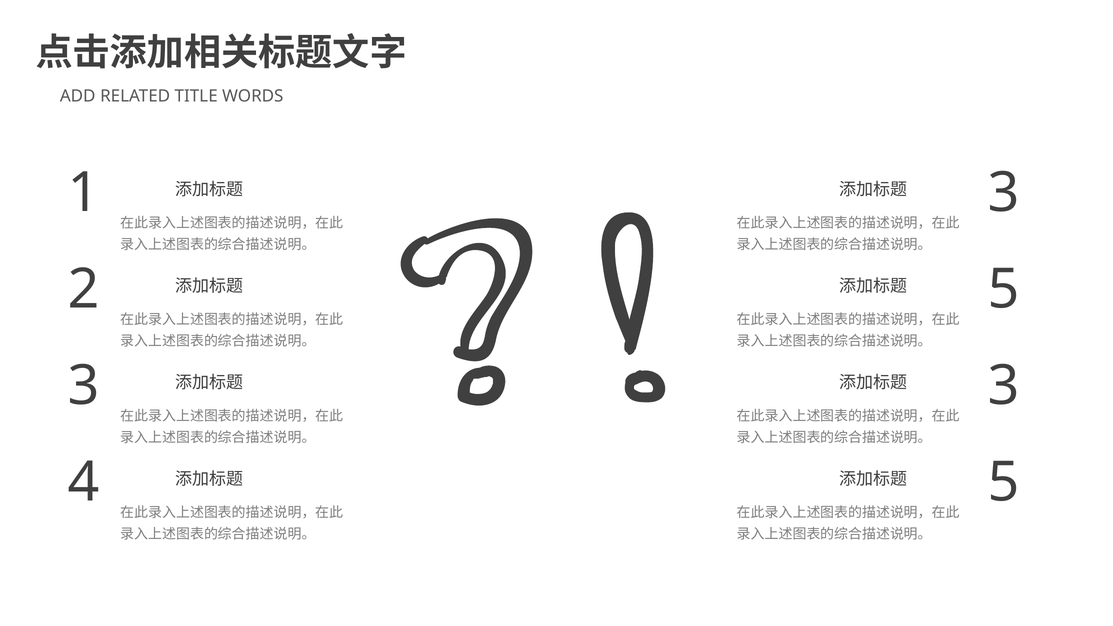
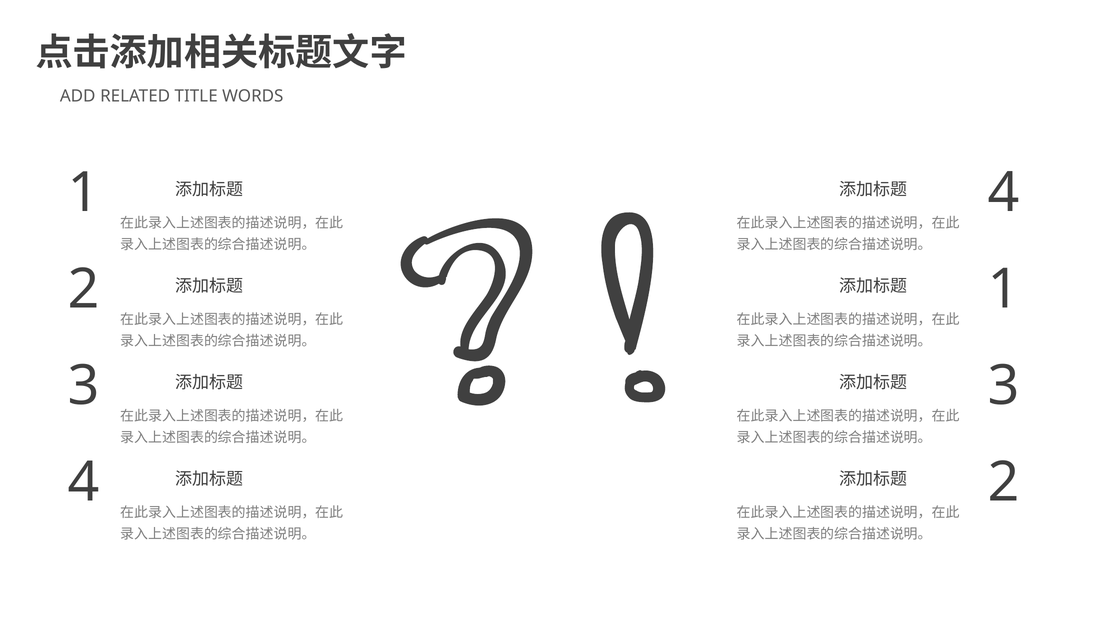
3 at (1004, 193): 3 -> 4
5 at (1004, 290): 5 -> 1
5 at (1004, 483): 5 -> 2
